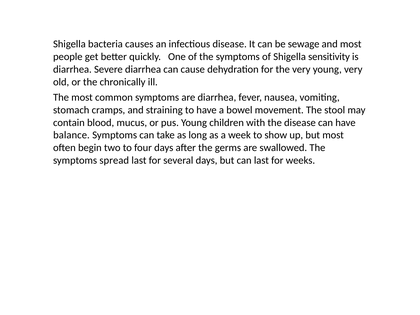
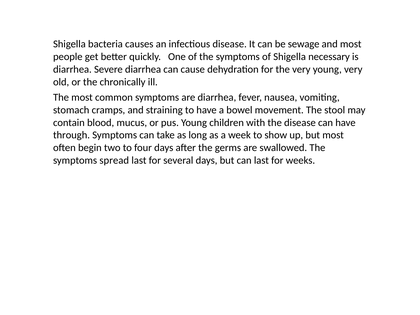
sensitivity: sensitivity -> necessary
balance: balance -> through
